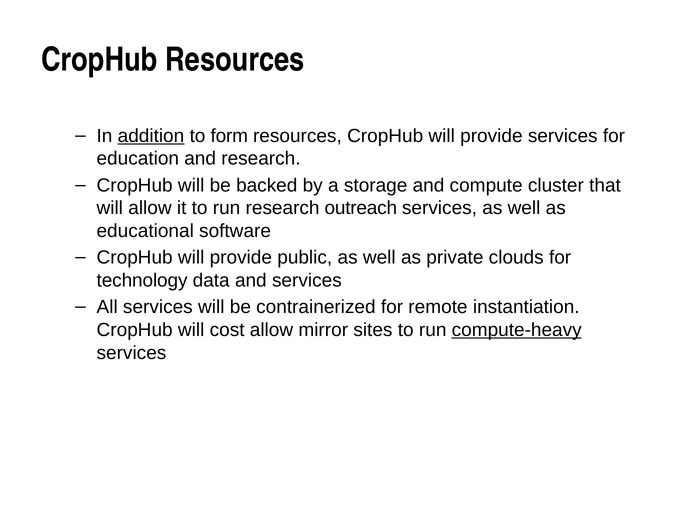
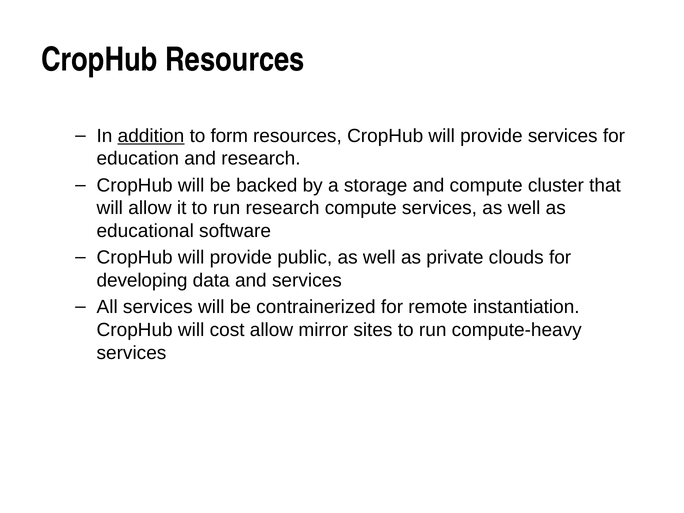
research outreach: outreach -> compute
technology: technology -> developing
compute-heavy underline: present -> none
